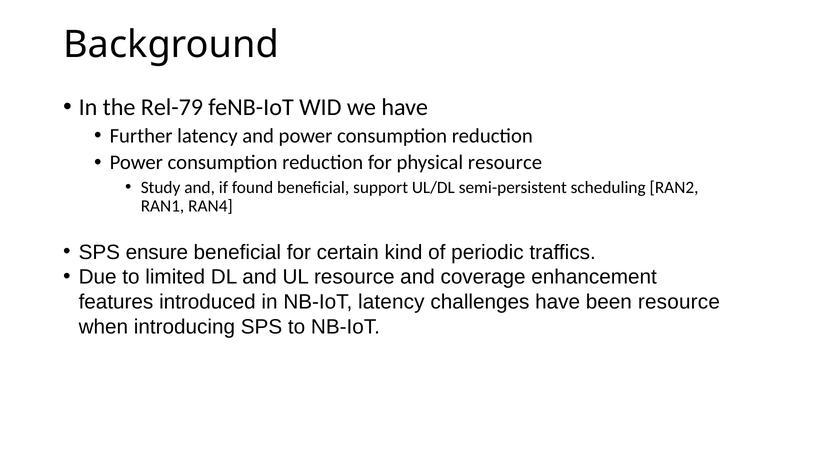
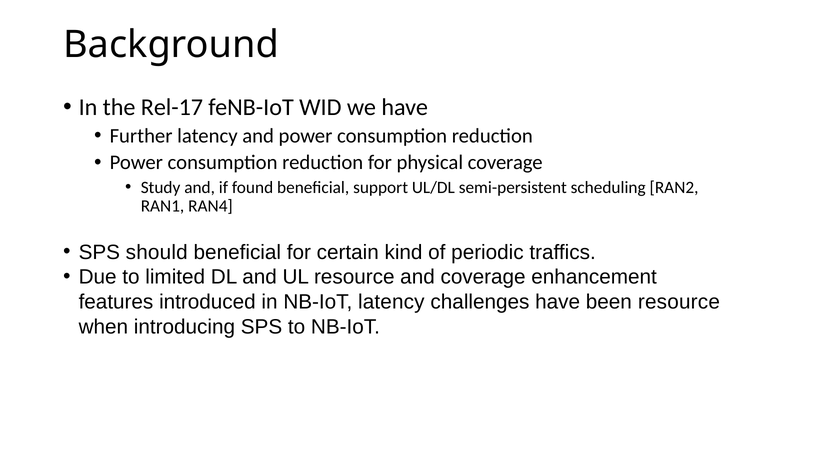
Rel-79: Rel-79 -> Rel-17
physical resource: resource -> coverage
ensure: ensure -> should
